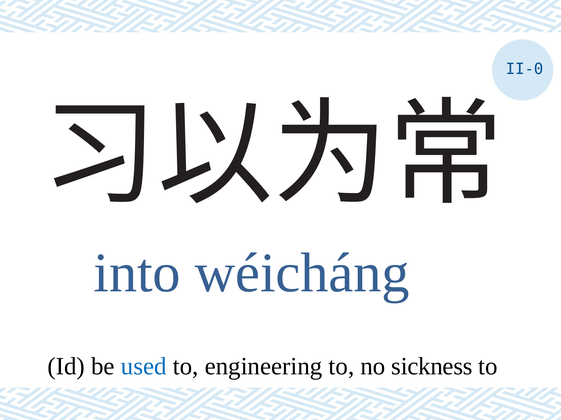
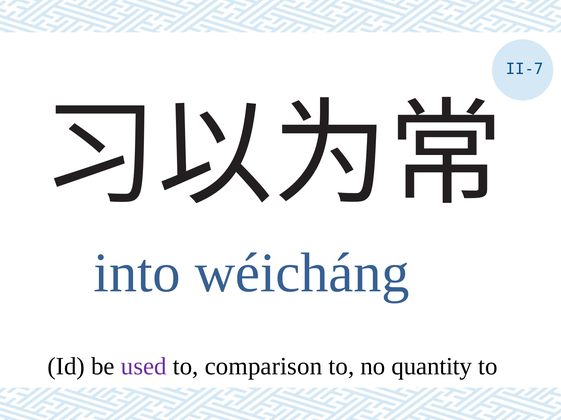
II-0: II-0 -> II-7
used colour: blue -> purple
engineering: engineering -> comparison
sickness: sickness -> quantity
